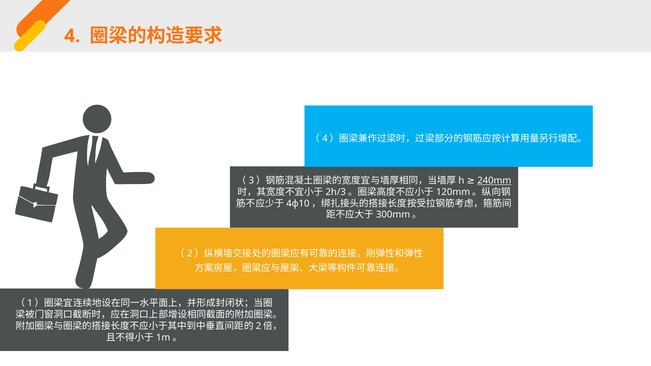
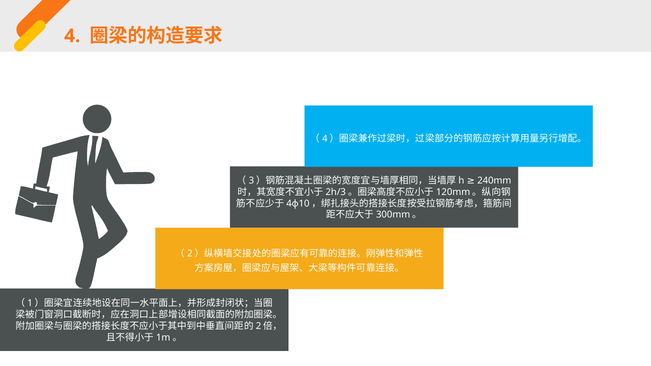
240mm underline: present -> none
